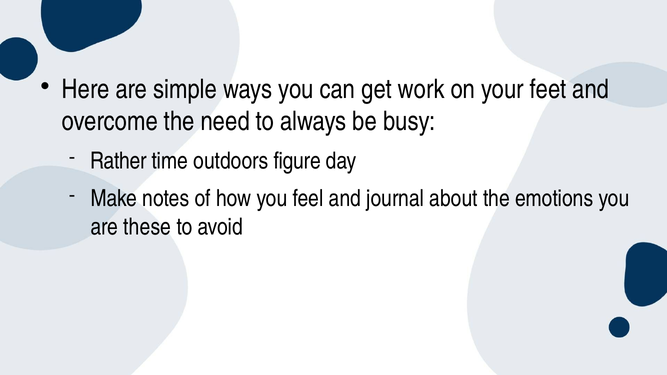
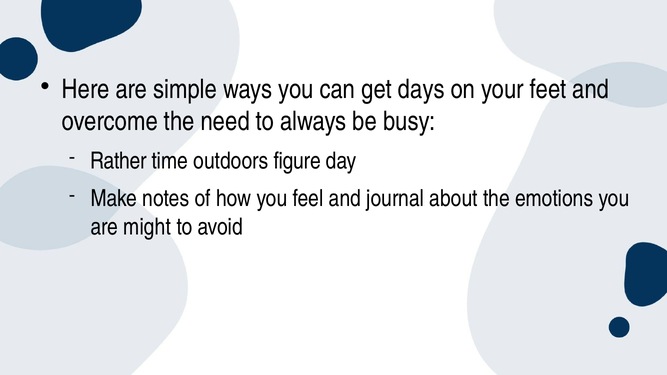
work: work -> days
these: these -> might
